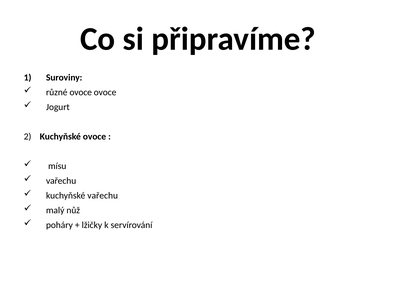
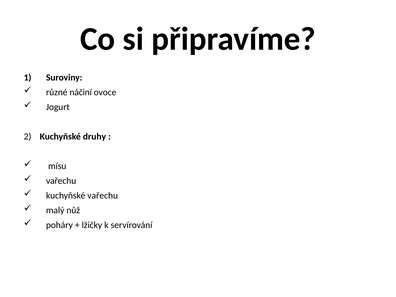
různé ovoce: ovoce -> náčiní
Kuchyňské ovoce: ovoce -> druhy
